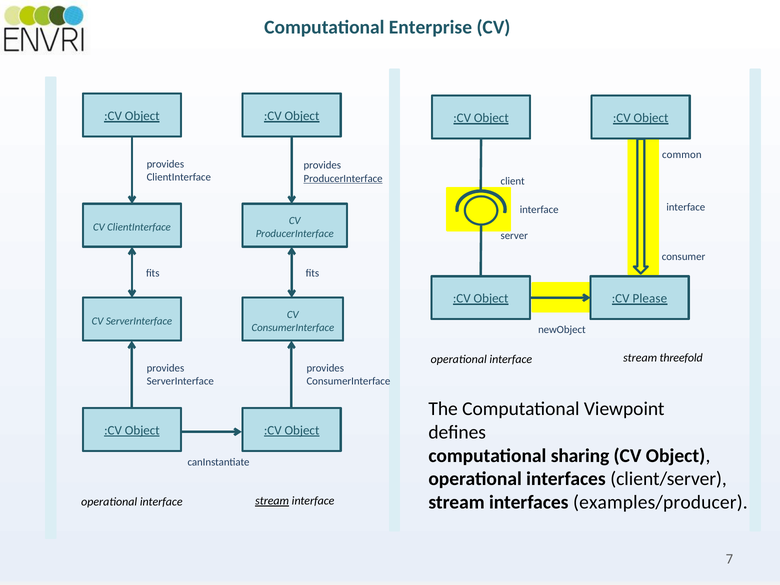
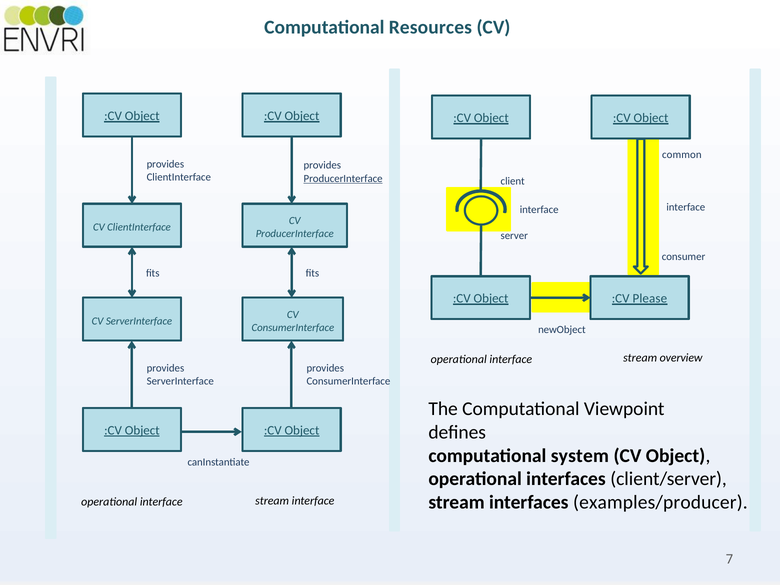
Enterprise: Enterprise -> Resources
threefold: threefold -> overview
sharing: sharing -> system
stream at (272, 501) underline: present -> none
